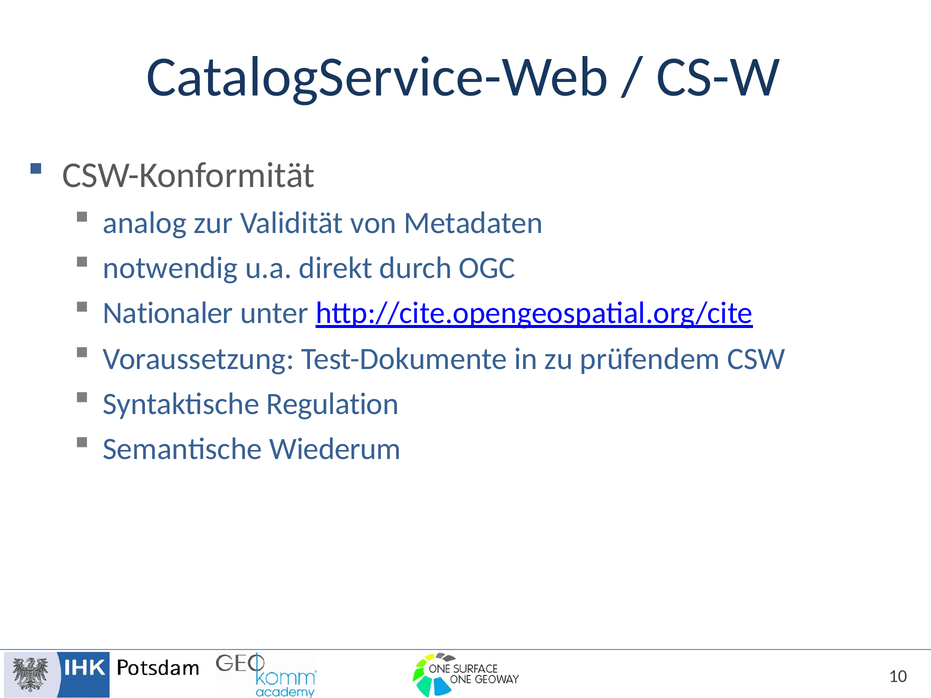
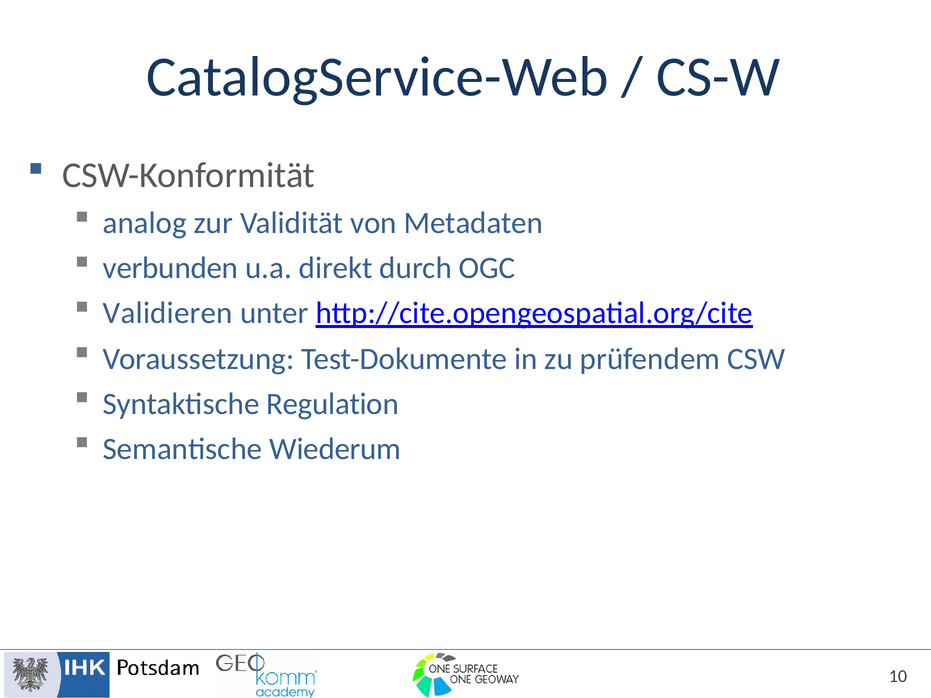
notwendig: notwendig -> verbunden
Nationaler: Nationaler -> Validieren
